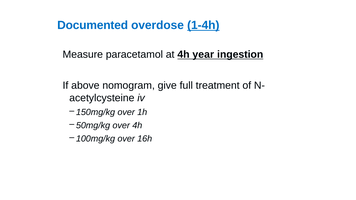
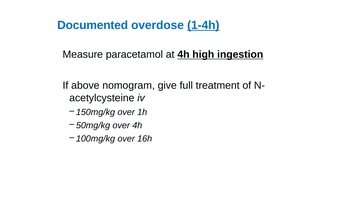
year: year -> high
